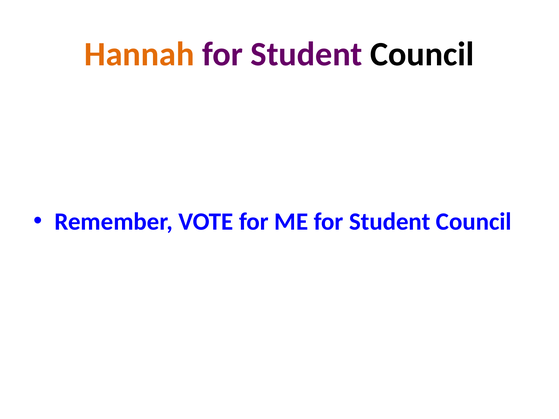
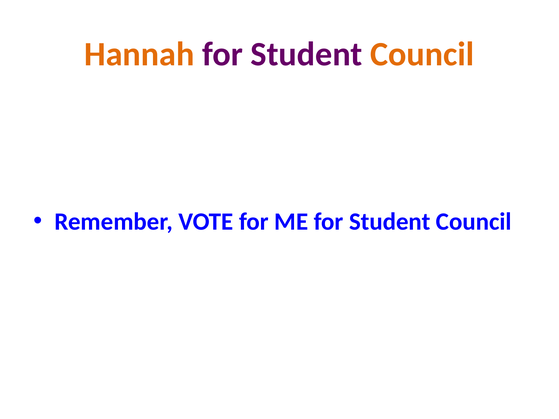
Council at (422, 54) colour: black -> orange
